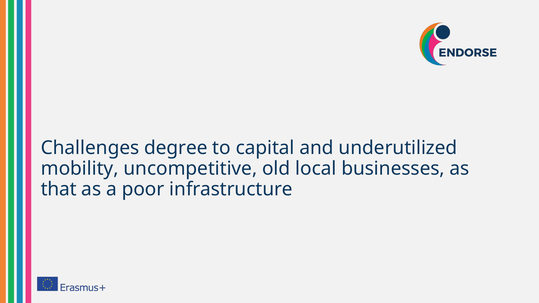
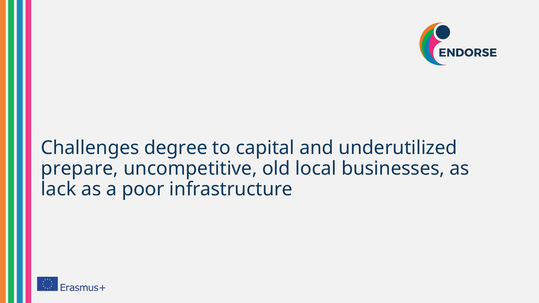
mobility: mobility -> prepare
that: that -> lack
